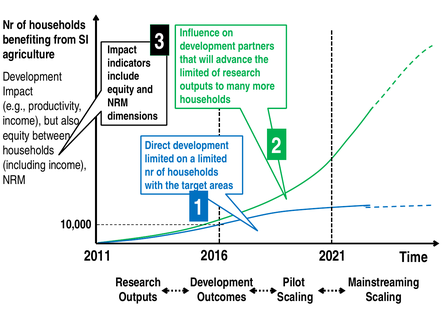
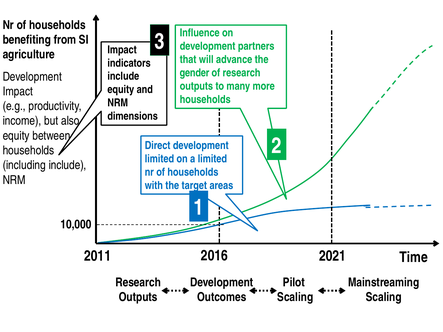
limited at (194, 73): limited -> gender
including income: income -> include
